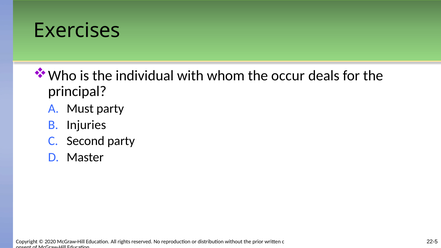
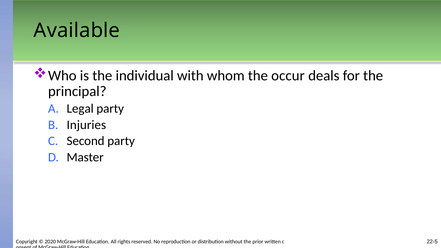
Exercises: Exercises -> Available
Must: Must -> Legal
